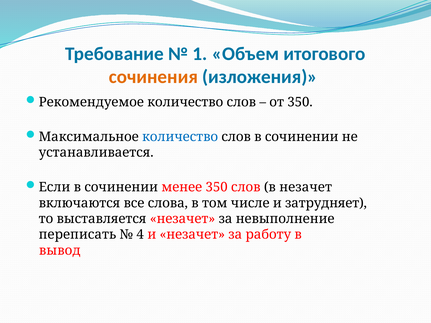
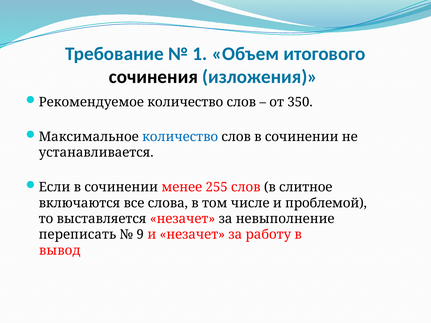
сочинения colour: orange -> black
менее 350: 350 -> 255
в незачет: незачет -> слитное
затрудняет: затрудняет -> проблемой
4: 4 -> 9
